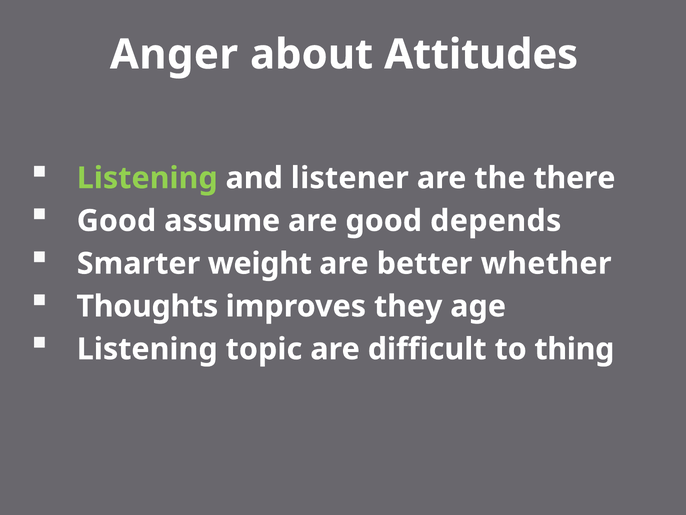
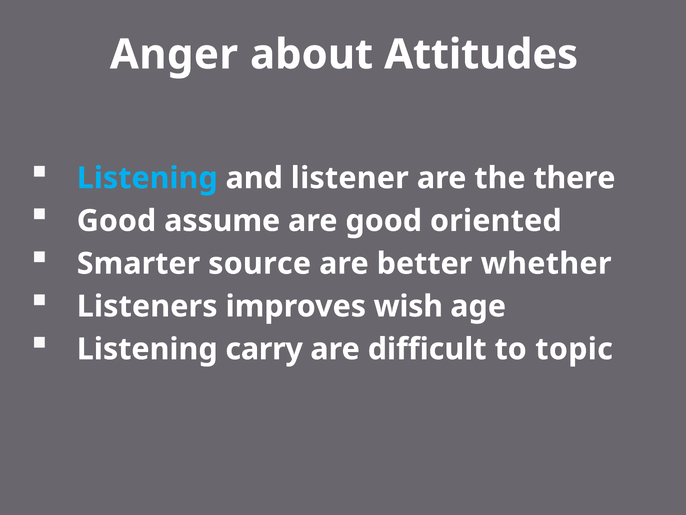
Listening at (147, 178) colour: light green -> light blue
depends: depends -> oriented
weight: weight -> source
Thoughts: Thoughts -> Listeners
they: they -> wish
topic: topic -> carry
thing: thing -> topic
